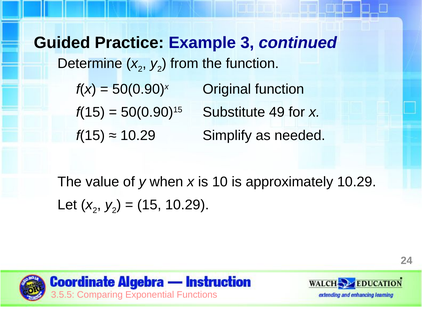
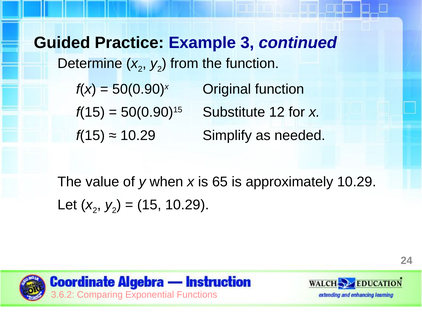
49: 49 -> 12
10: 10 -> 65
3.5.5: 3.5.5 -> 3.6.2
